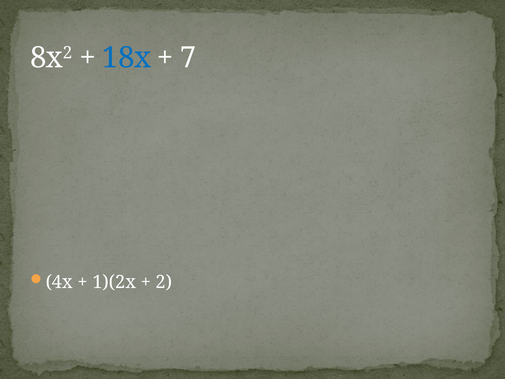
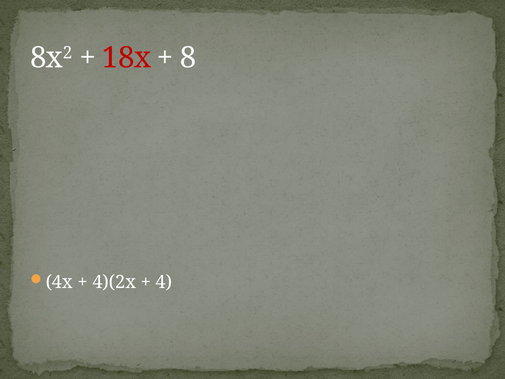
18x colour: blue -> red
7: 7 -> 8
1)(2x: 1)(2x -> 4)(2x
2: 2 -> 4
